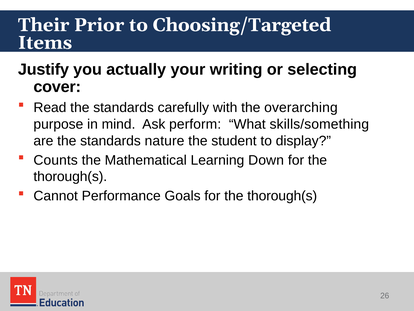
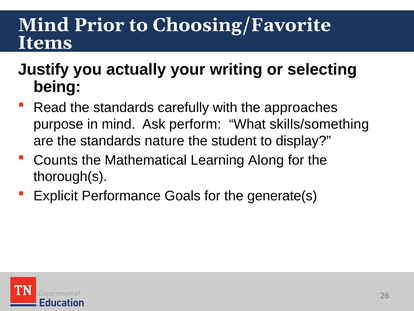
Their at (44, 25): Their -> Mind
Choosing/Targeted: Choosing/Targeted -> Choosing/Favorite
cover: cover -> being
overarching: overarching -> approaches
Down: Down -> Along
Cannot: Cannot -> Explicit
Goals for the thorough(s: thorough(s -> generate(s
